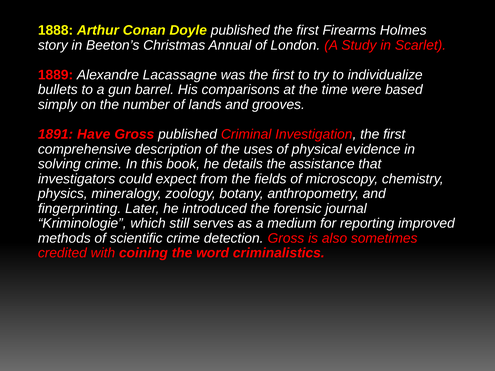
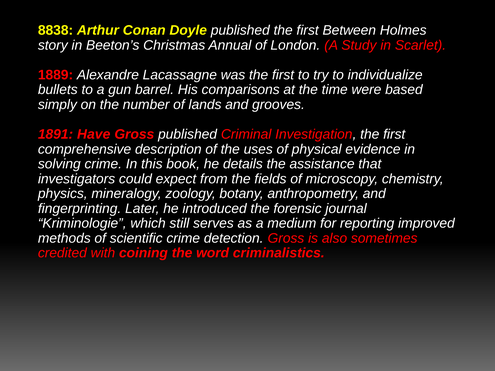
1888: 1888 -> 8838
Firearms: Firearms -> Between
